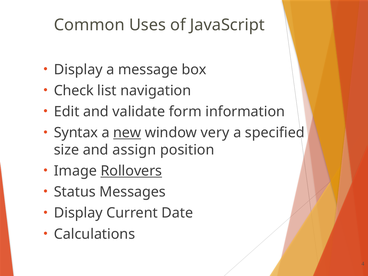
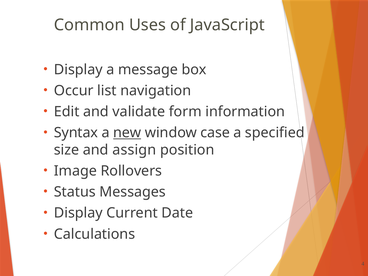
Check: Check -> Occur
very: very -> case
Rollovers underline: present -> none
